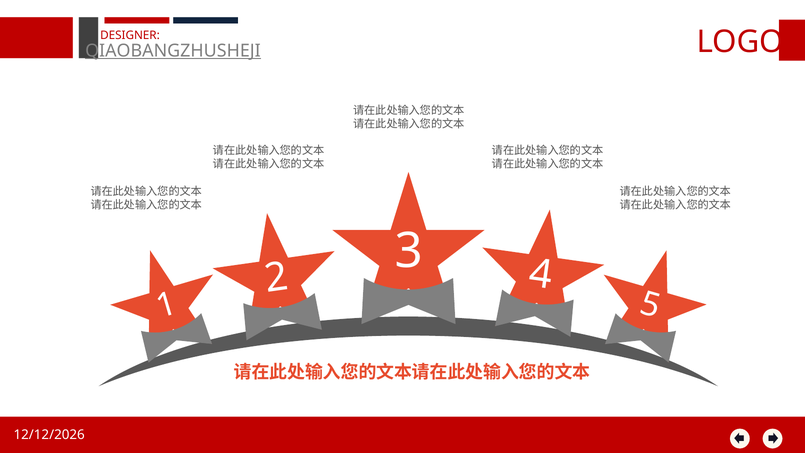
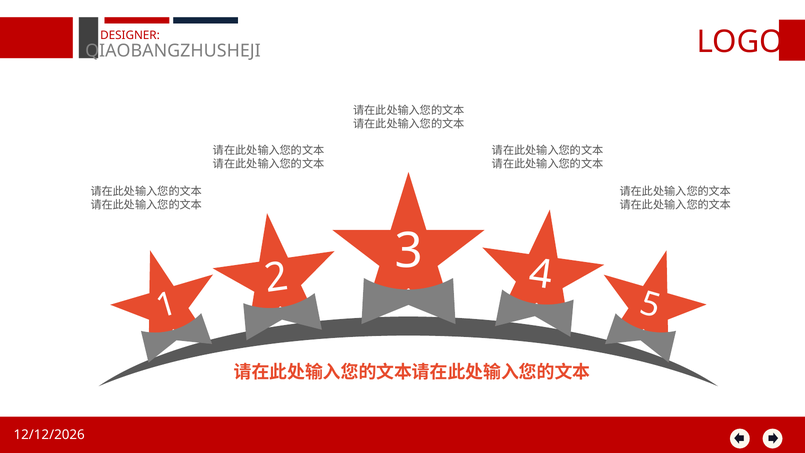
QIAOBANGZHUSHEJI underline: present -> none
